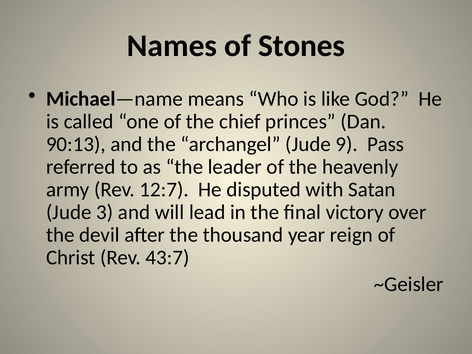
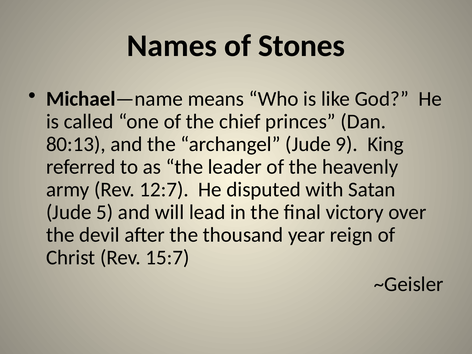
90:13: 90:13 -> 80:13
Pass: Pass -> King
3: 3 -> 5
43:7: 43:7 -> 15:7
